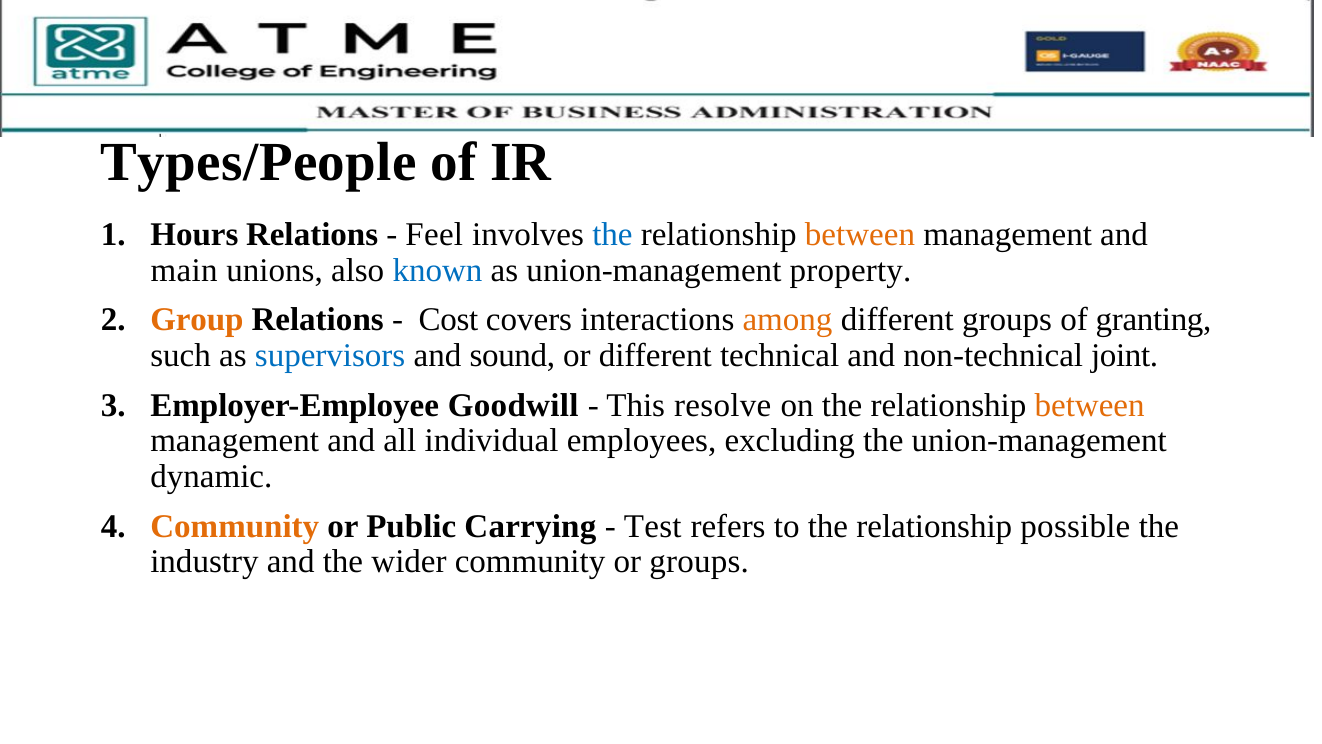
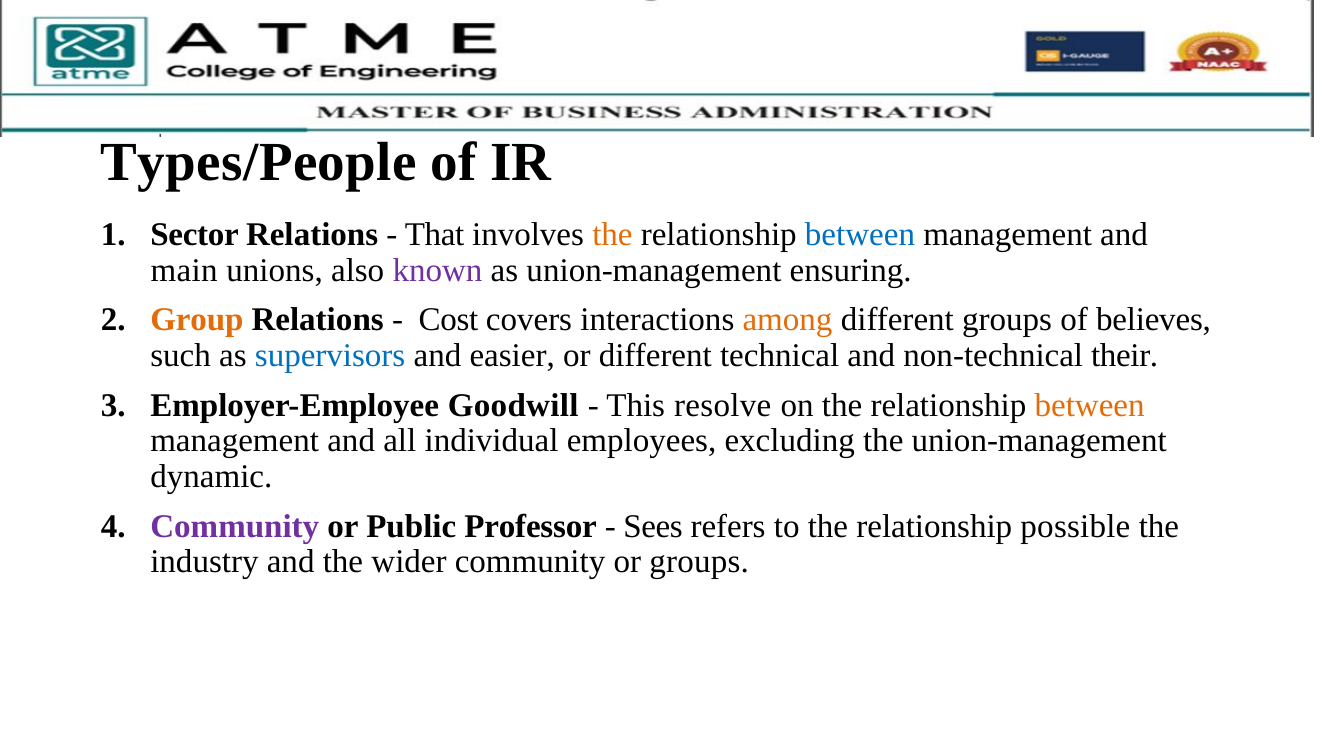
Hours: Hours -> Sector
Feel: Feel -> That
the at (612, 235) colour: blue -> orange
between at (860, 235) colour: orange -> blue
known colour: blue -> purple
property: property -> ensuring
granting: granting -> believes
sound: sound -> easier
joint: joint -> their
Community at (235, 526) colour: orange -> purple
Carrying: Carrying -> Professor
Test: Test -> Sees
